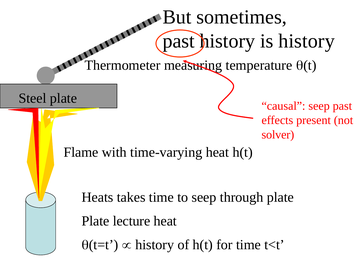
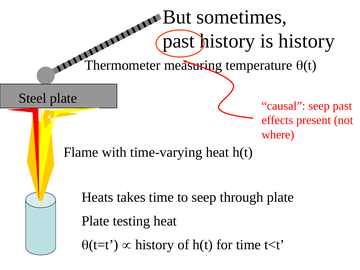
solver: solver -> where
lecture: lecture -> testing
